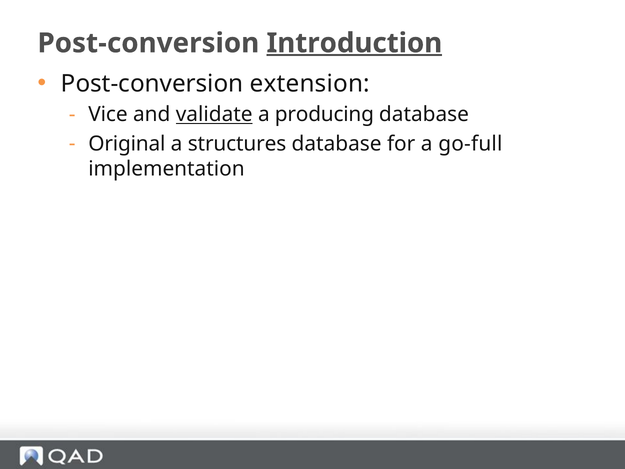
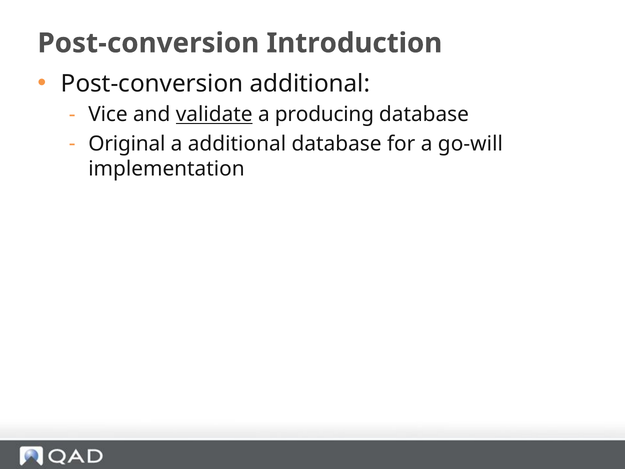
Introduction underline: present -> none
Post-conversion extension: extension -> additional
a structures: structures -> additional
go-full: go-full -> go-will
